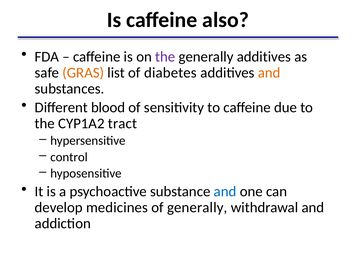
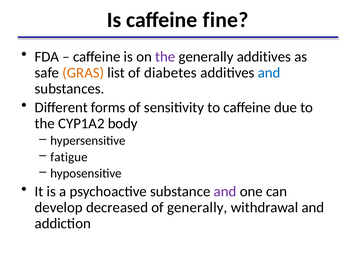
also: also -> fine
and at (269, 73) colour: orange -> blue
blood: blood -> forms
tract: tract -> body
control: control -> fatigue
and at (225, 192) colour: blue -> purple
medicines: medicines -> decreased
